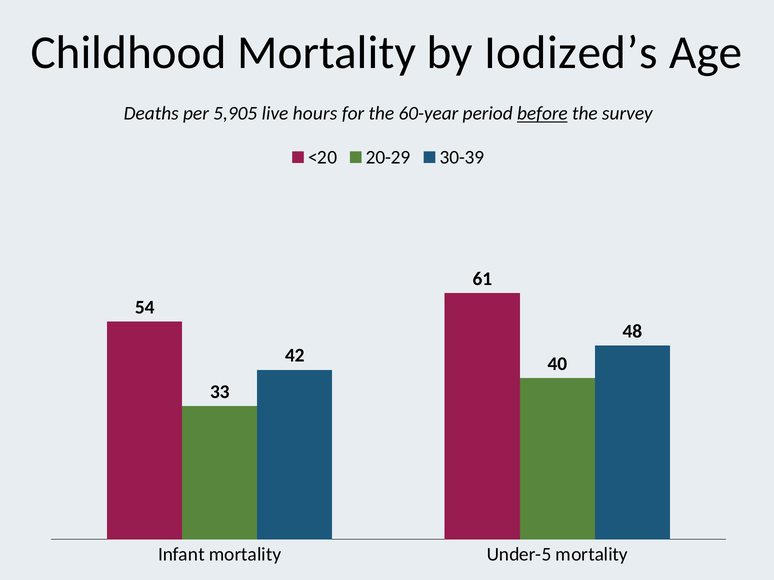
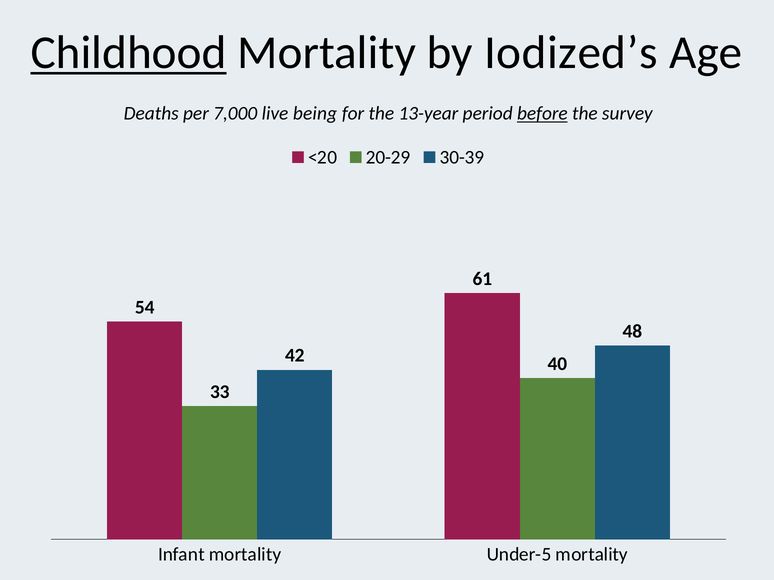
Childhood underline: none -> present
5,905: 5,905 -> 7,000
hours: hours -> being
60-year: 60-year -> 13-year
